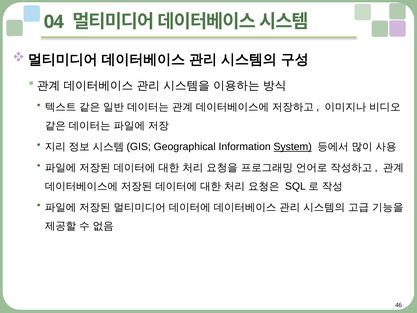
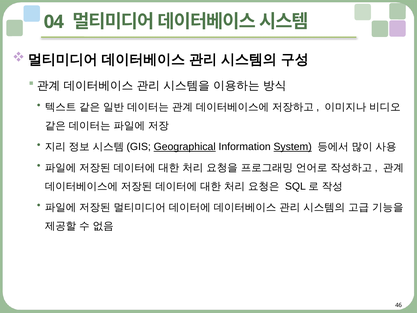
Geographical underline: none -> present
